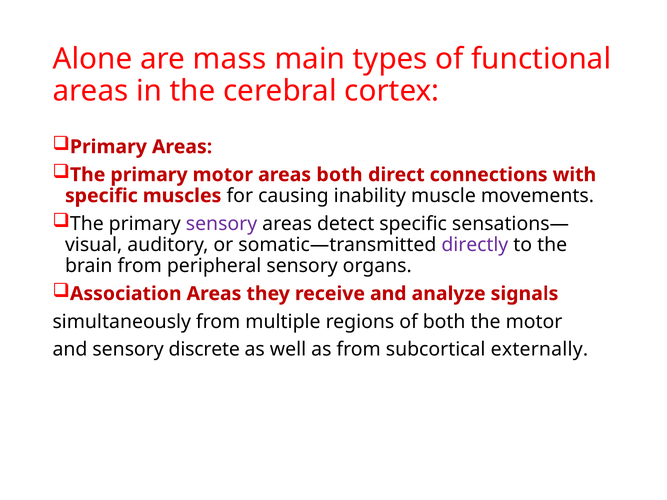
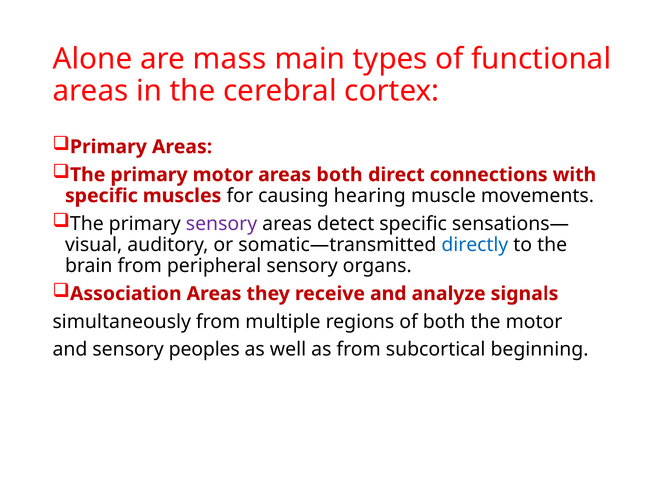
inability: inability -> hearing
directly colour: purple -> blue
discrete: discrete -> peoples
externally: externally -> beginning
